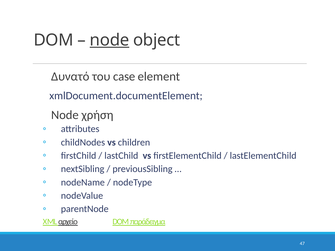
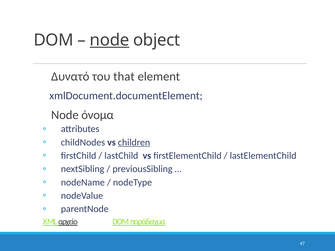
case: case -> that
χρήση: χρήση -> όνομα
children underline: none -> present
